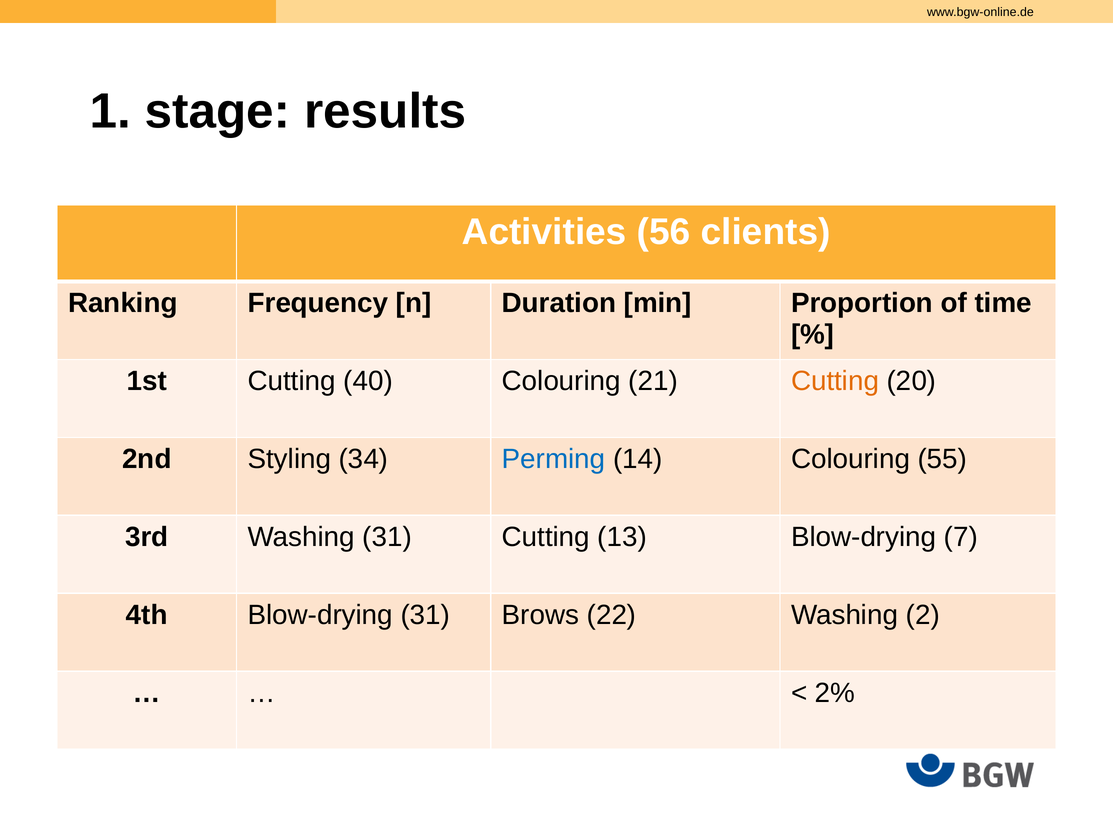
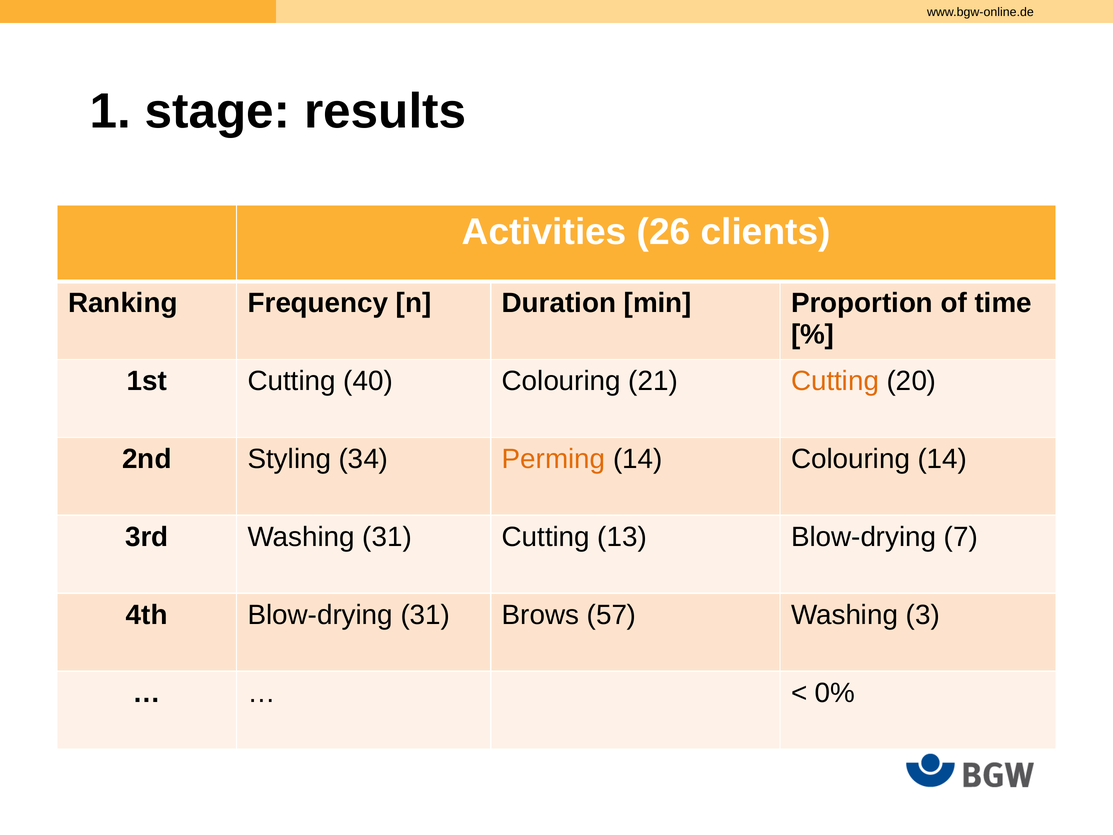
56: 56 -> 26
Perming colour: blue -> orange
Colouring 55: 55 -> 14
22: 22 -> 57
2: 2 -> 3
2%: 2% -> 0%
